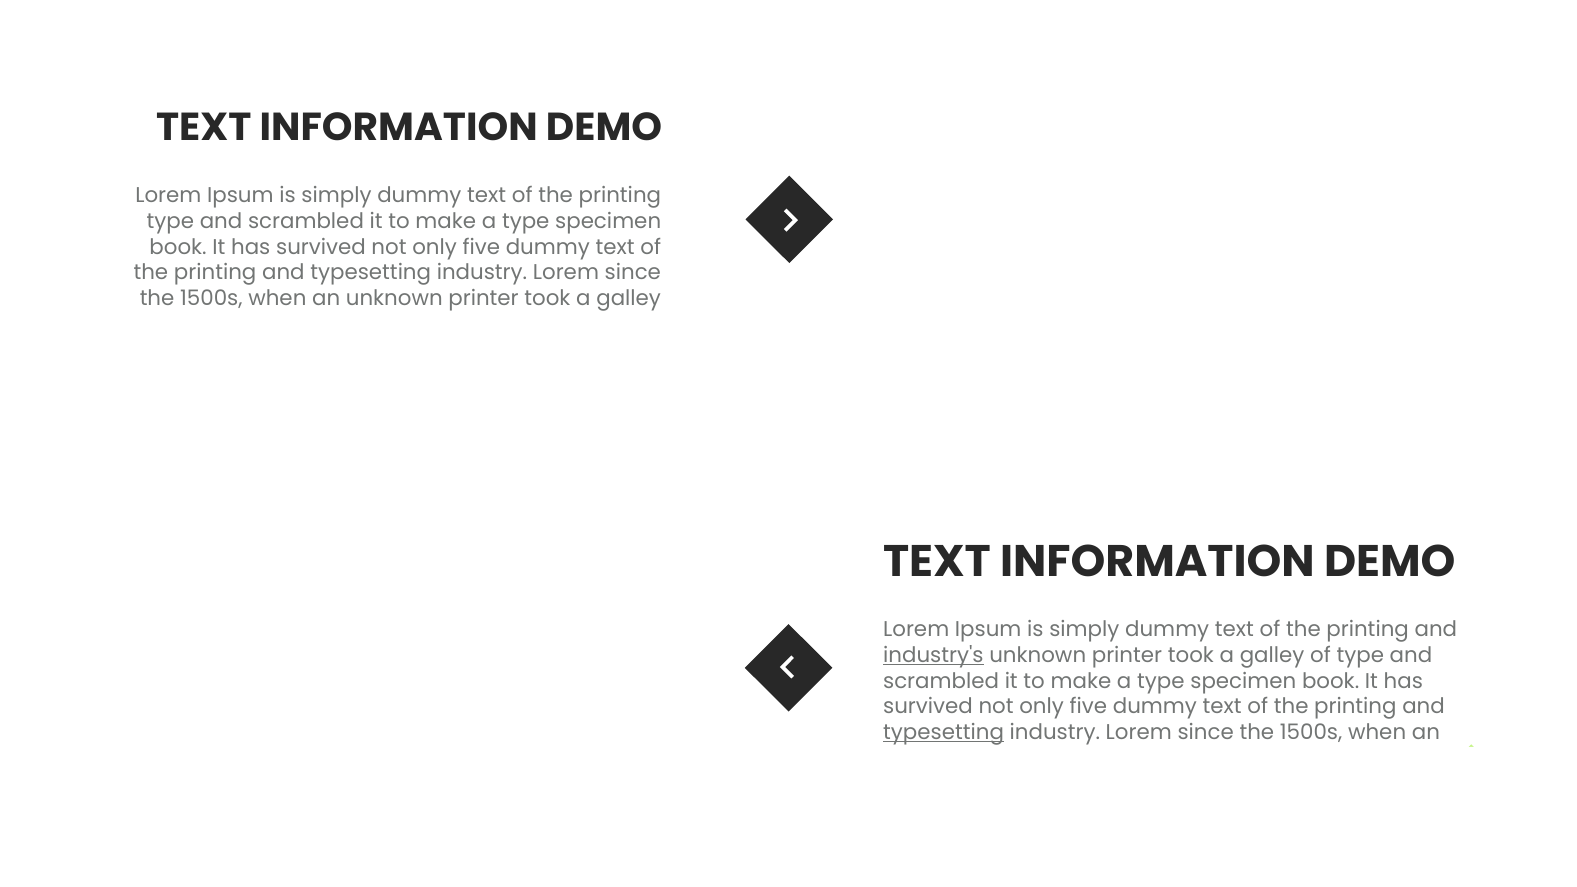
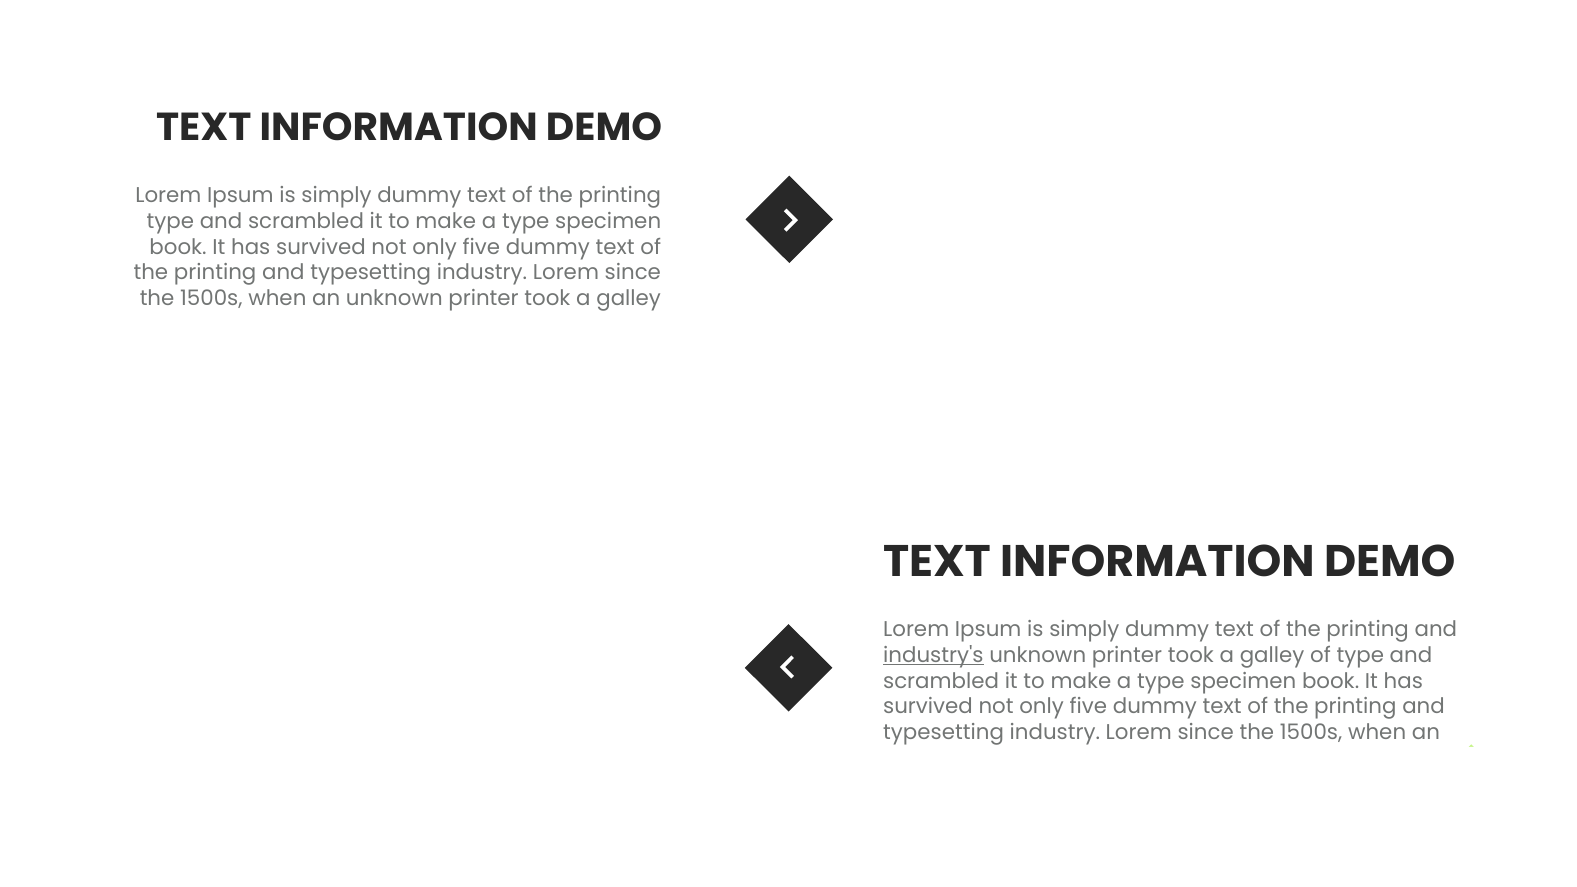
typesetting at (944, 733) underline: present -> none
